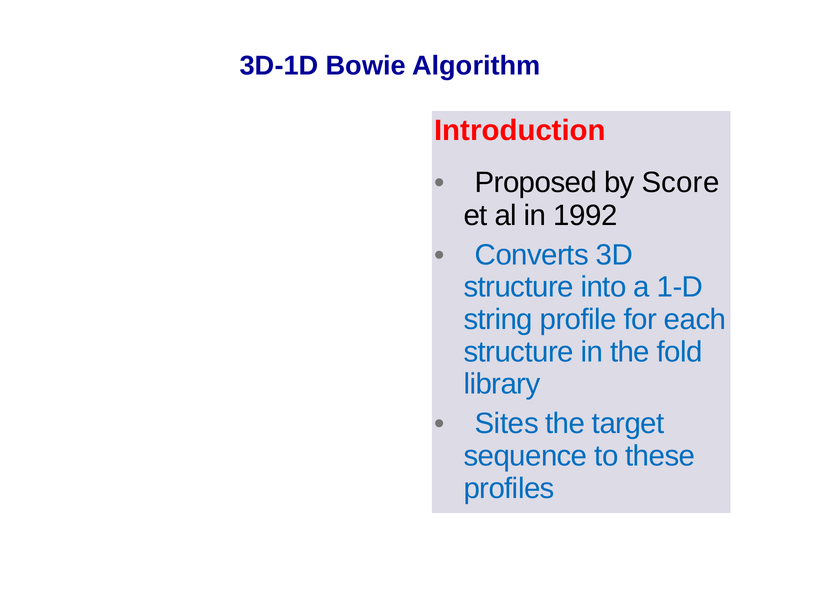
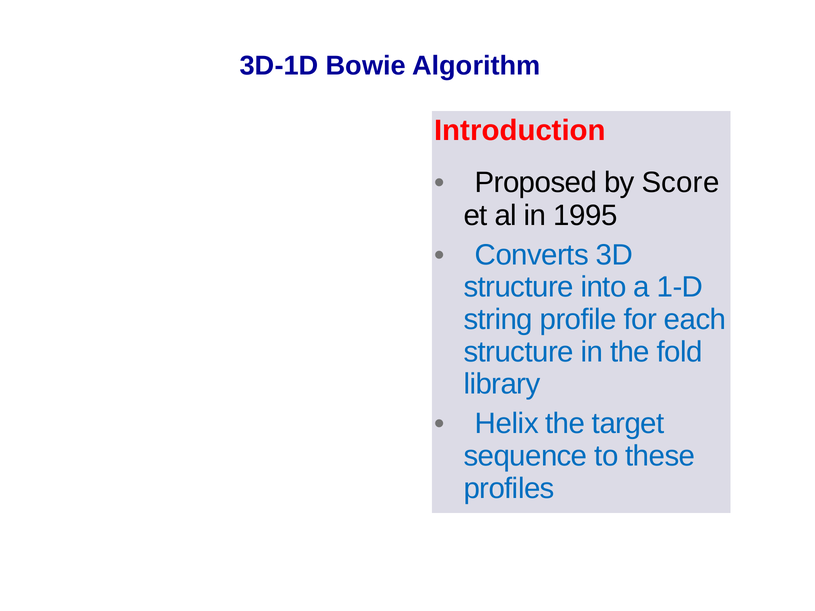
1992: 1992 -> 1995
Sites: Sites -> Helix
